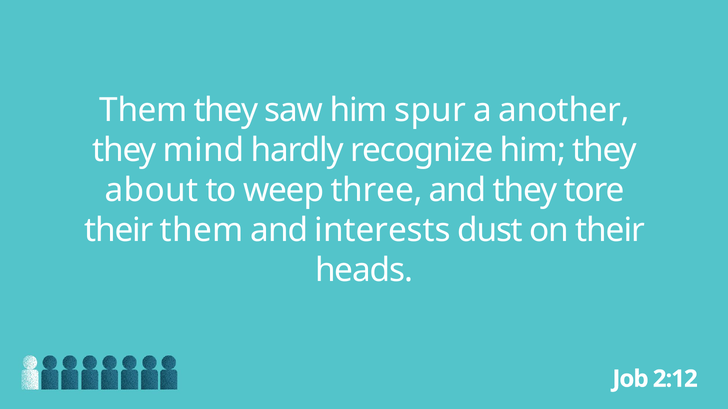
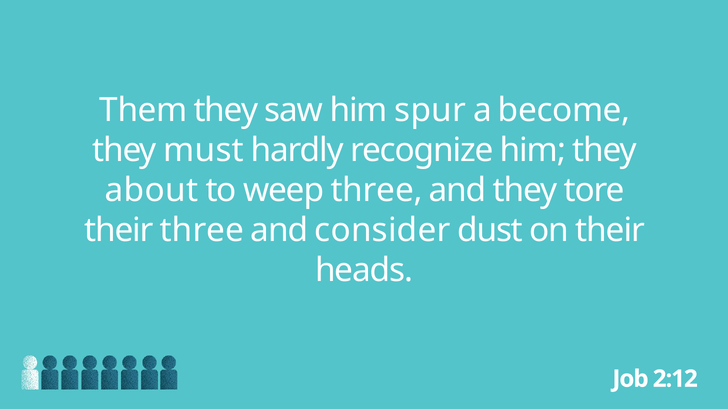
another: another -> become
mind: mind -> must
their them: them -> three
interests: interests -> consider
